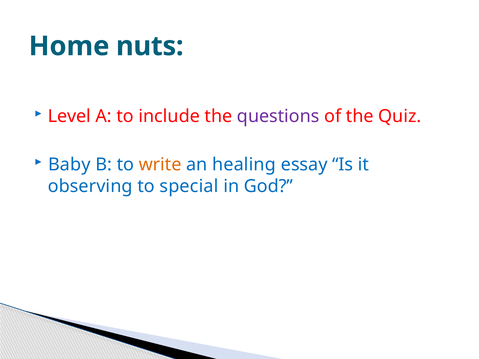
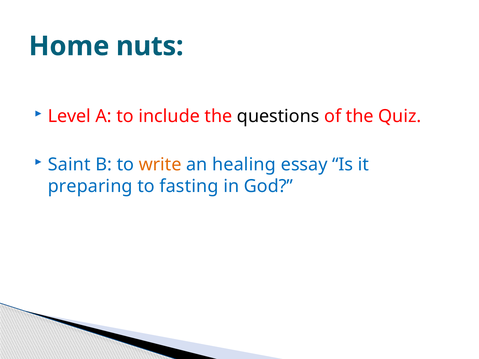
questions colour: purple -> black
Baby: Baby -> Saint
observing: observing -> preparing
special: special -> fasting
